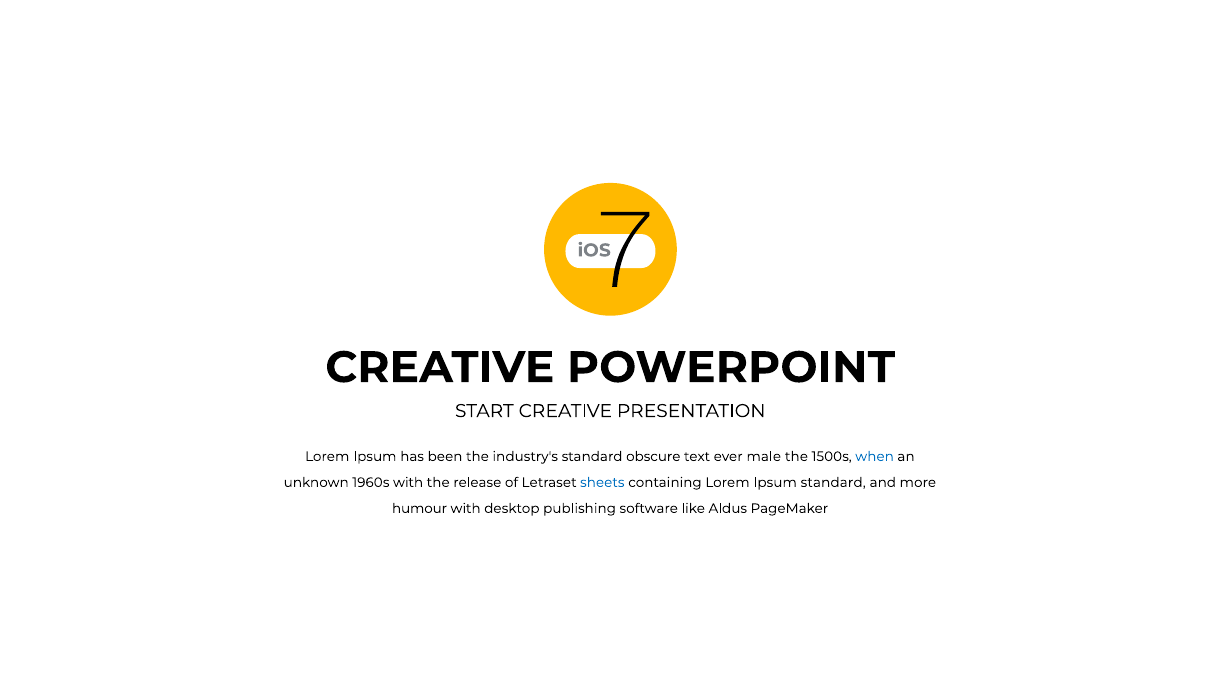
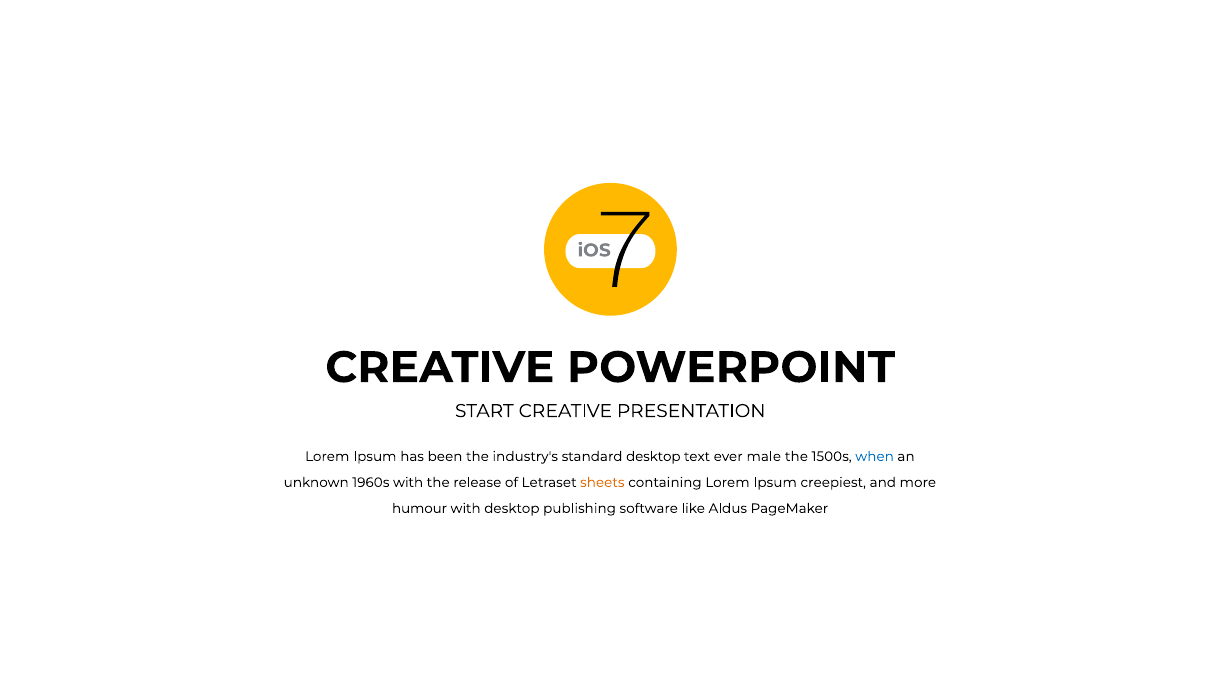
standard obscure: obscure -> desktop
sheets colour: blue -> orange
Ipsum standard: standard -> creepiest
